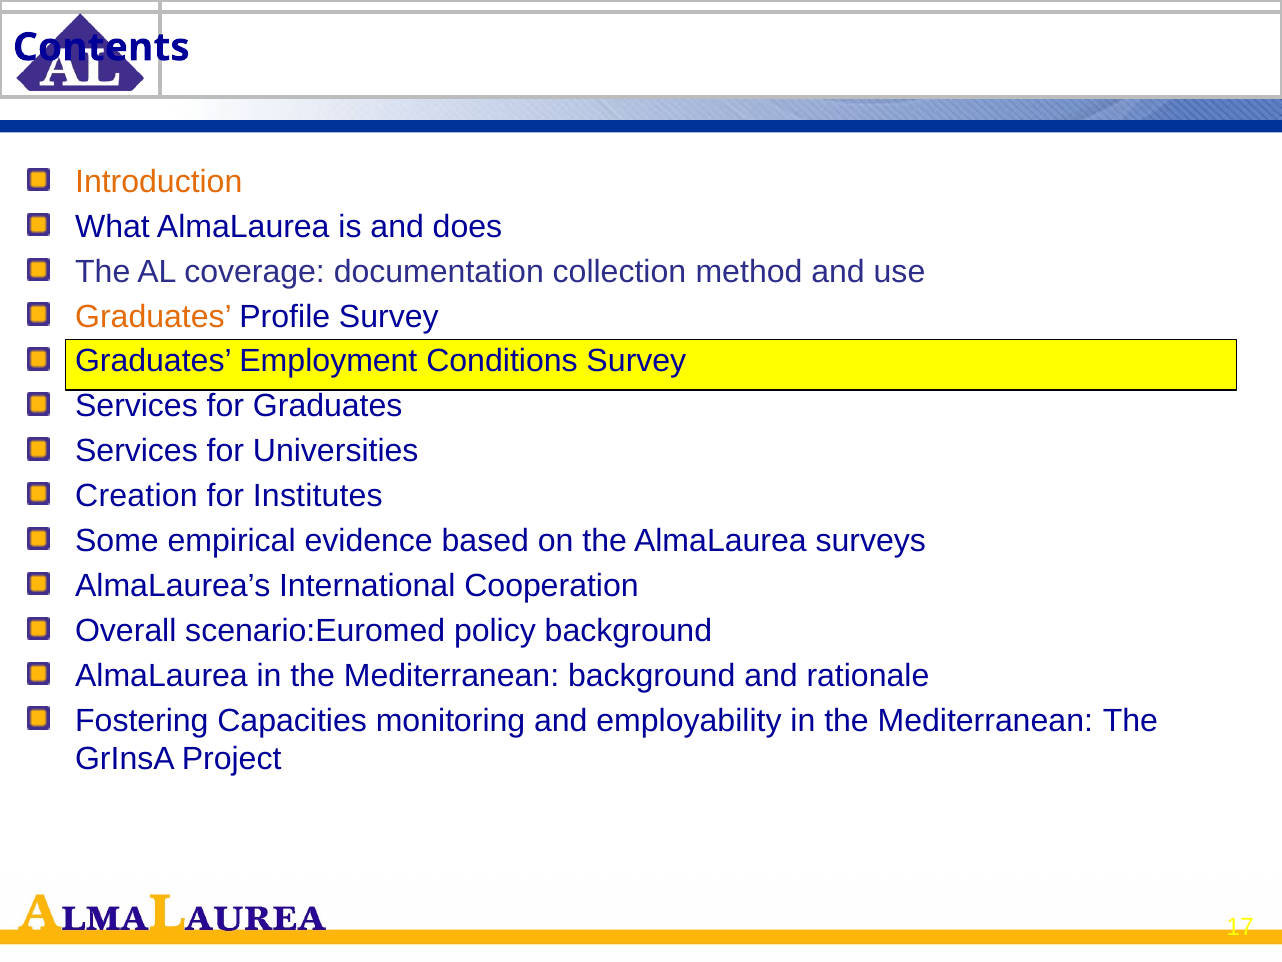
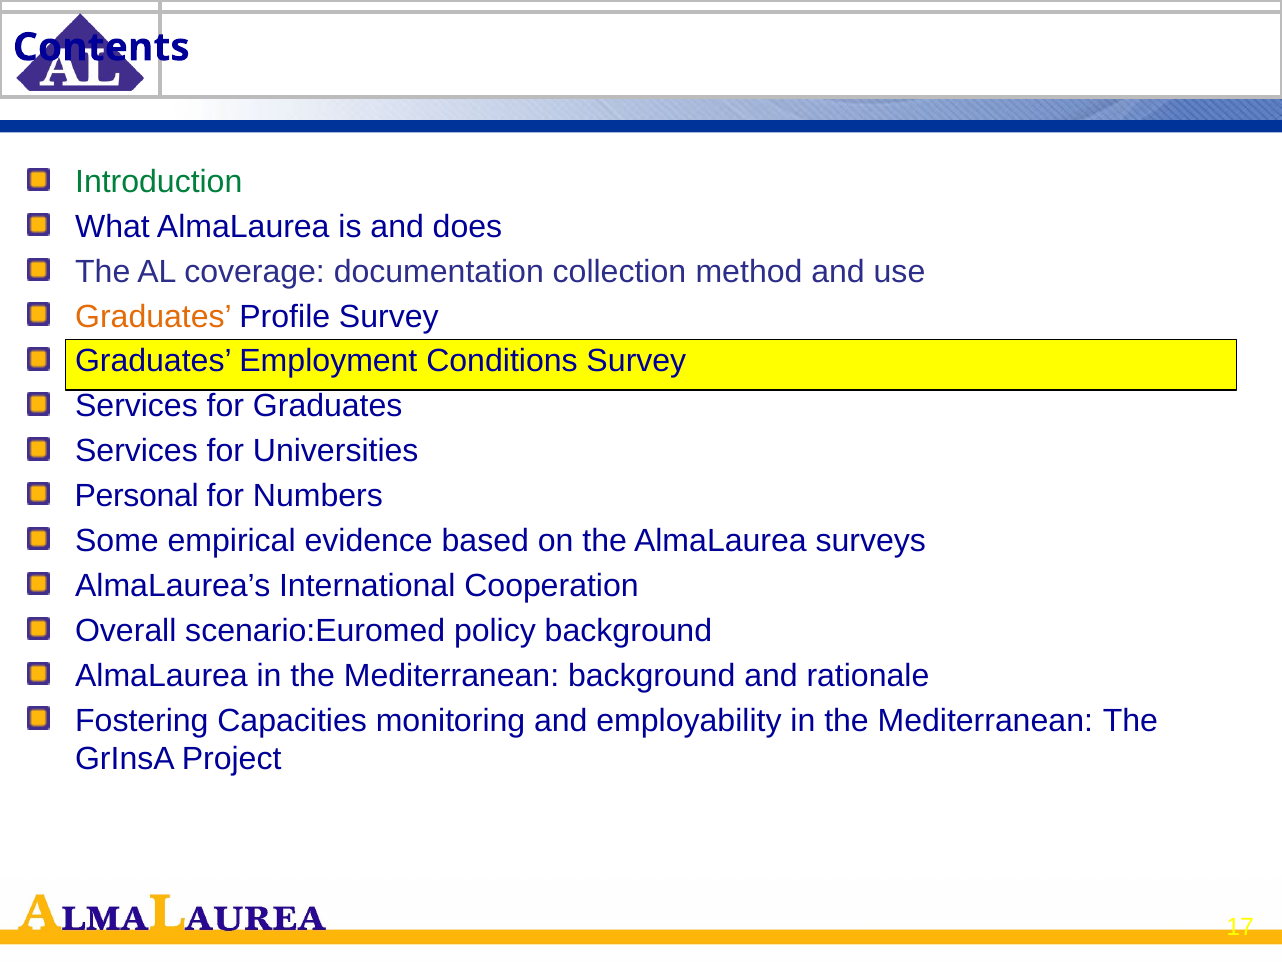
Introduction colour: orange -> green
Creation: Creation -> Personal
Institutes: Institutes -> Numbers
